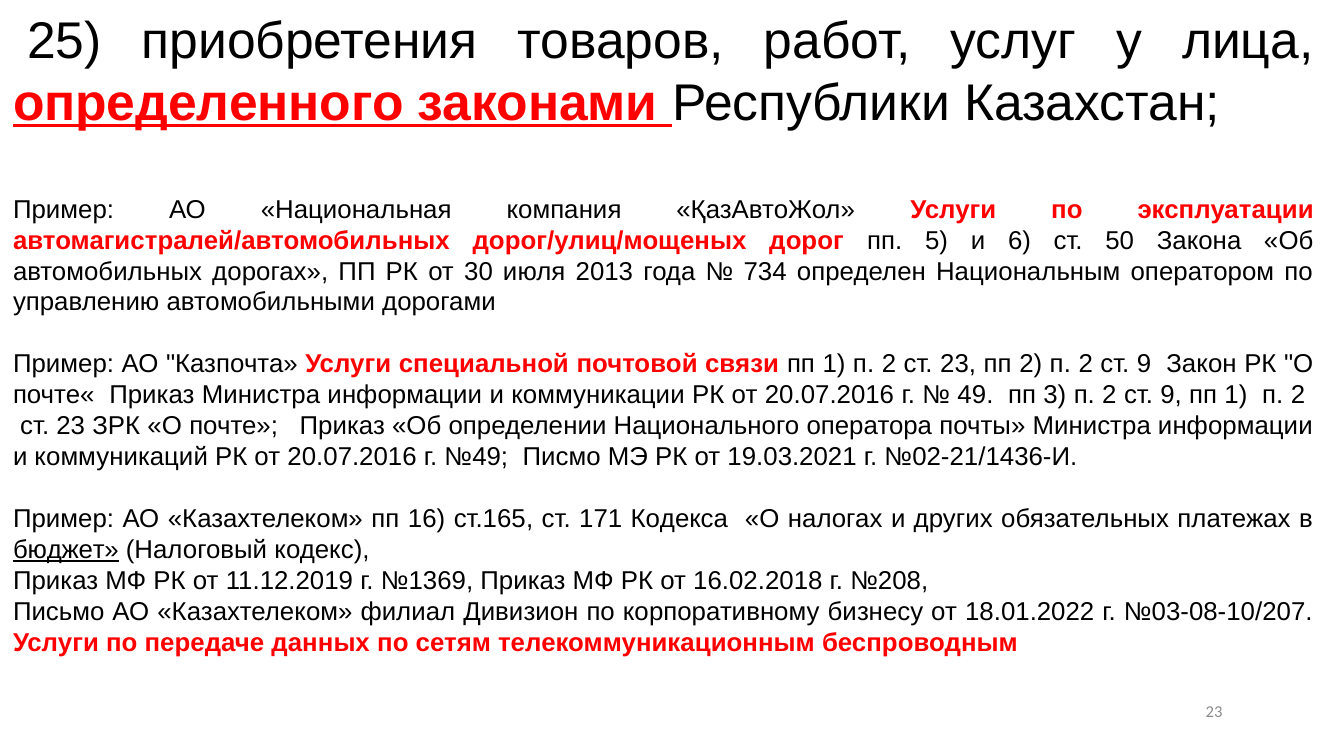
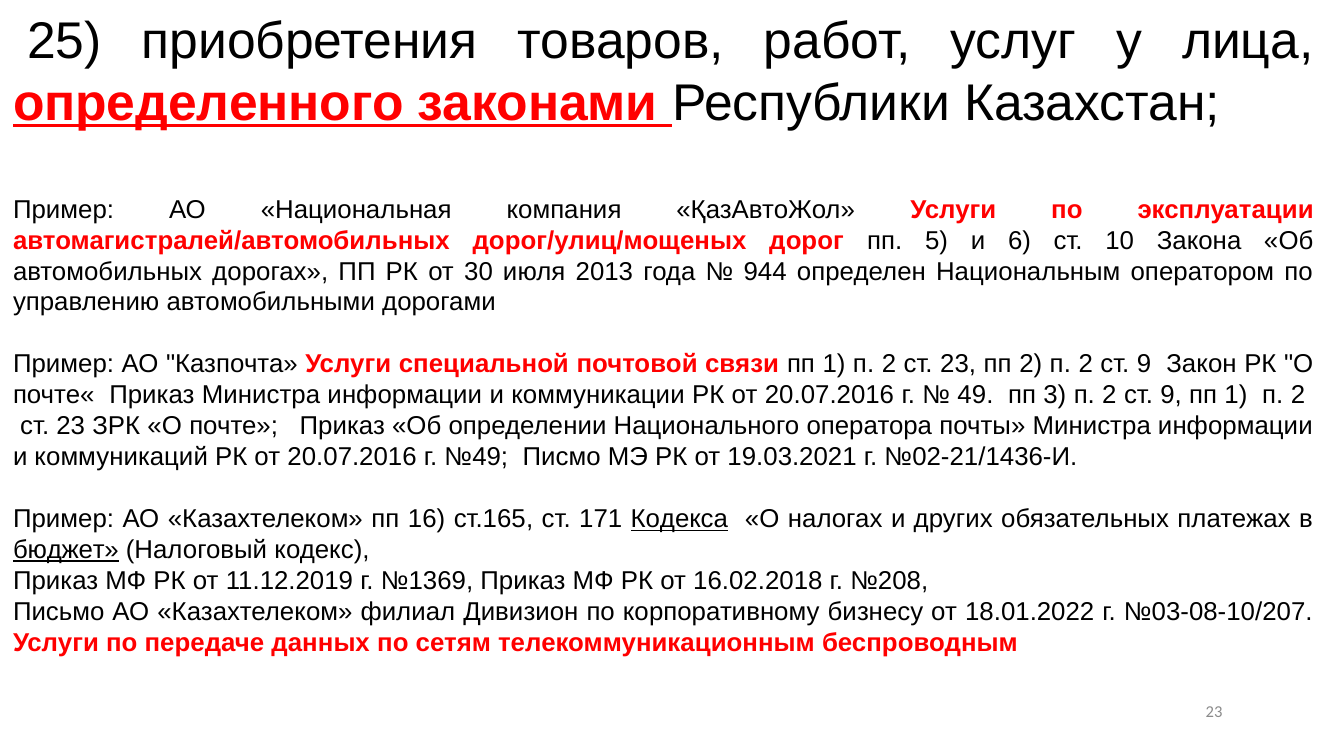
50: 50 -> 10
734: 734 -> 944
Кодекса underline: none -> present
